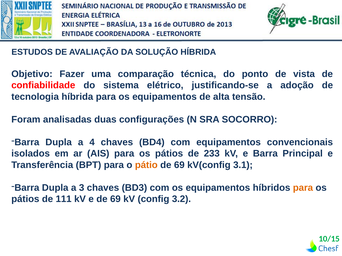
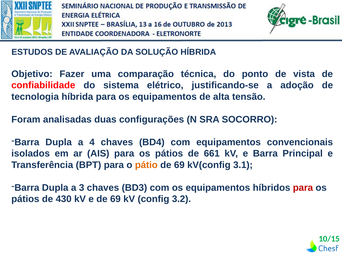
233: 233 -> 661
para at (303, 188) colour: orange -> red
111: 111 -> 430
